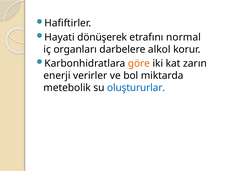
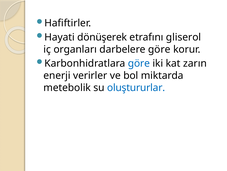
normal: normal -> gliserol
darbelere alkol: alkol -> göre
göre at (139, 63) colour: orange -> blue
